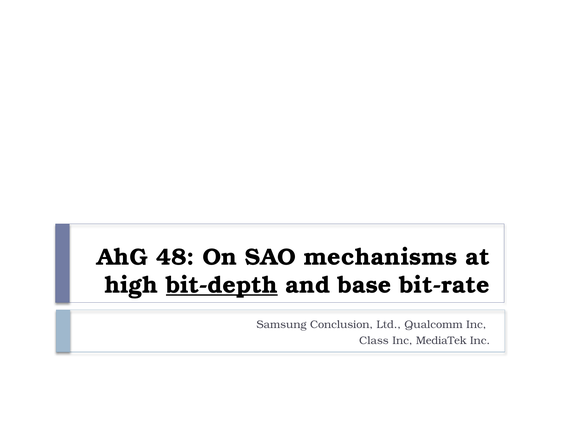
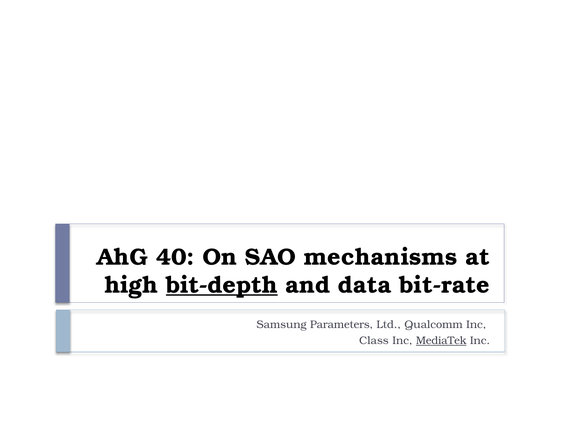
48: 48 -> 40
base: base -> data
Conclusion: Conclusion -> Parameters
MediaTek underline: none -> present
